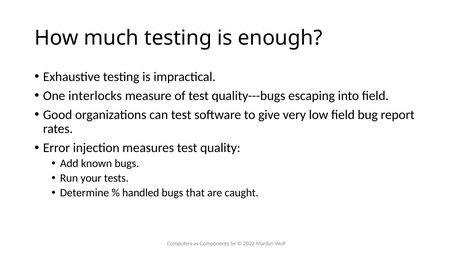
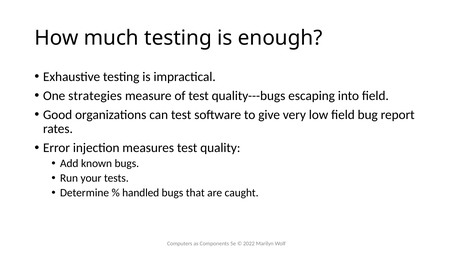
interlocks: interlocks -> strategies
